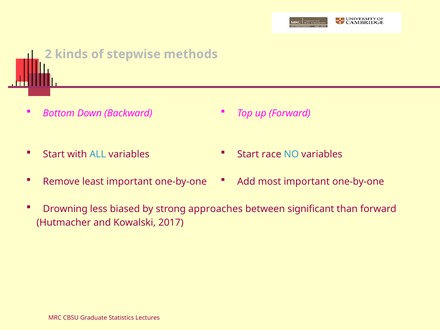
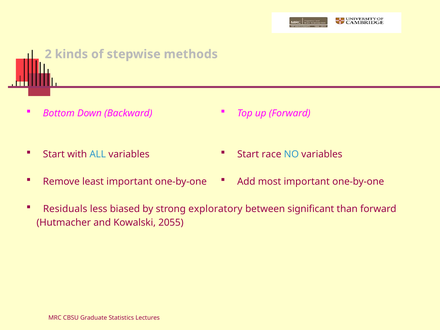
Drowning: Drowning -> Residuals
approaches: approaches -> exploratory
2017: 2017 -> 2055
